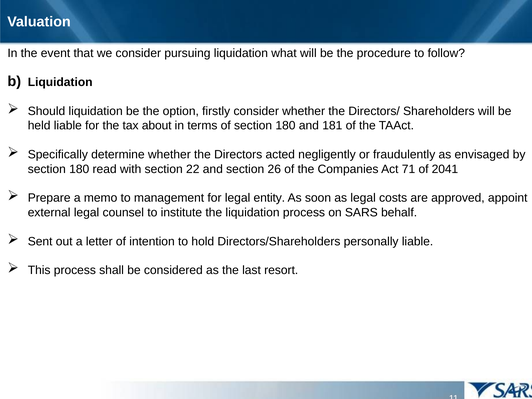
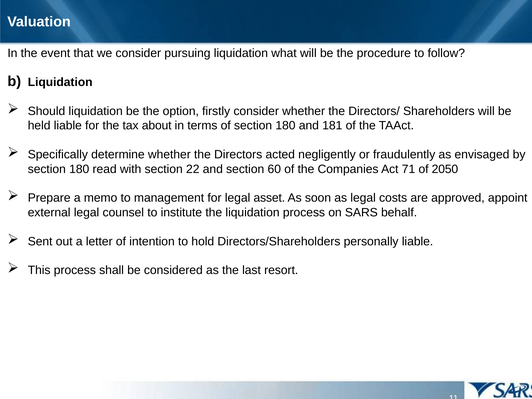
26: 26 -> 60
2041: 2041 -> 2050
entity: entity -> asset
